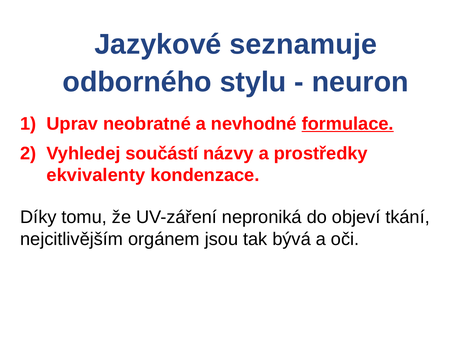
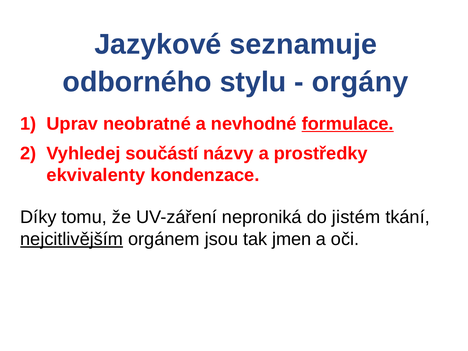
neuron: neuron -> orgány
objeví: objeví -> jistém
nejcitlivějším underline: none -> present
bývá: bývá -> jmen
